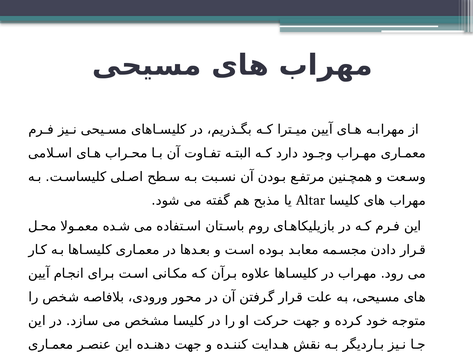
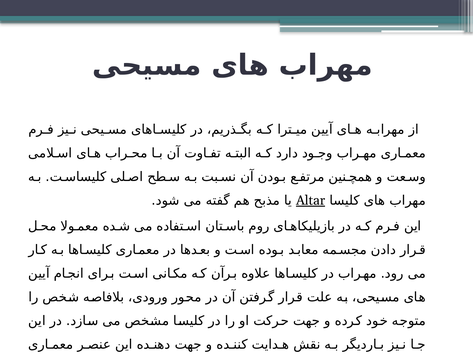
Altar underline: none -> present
